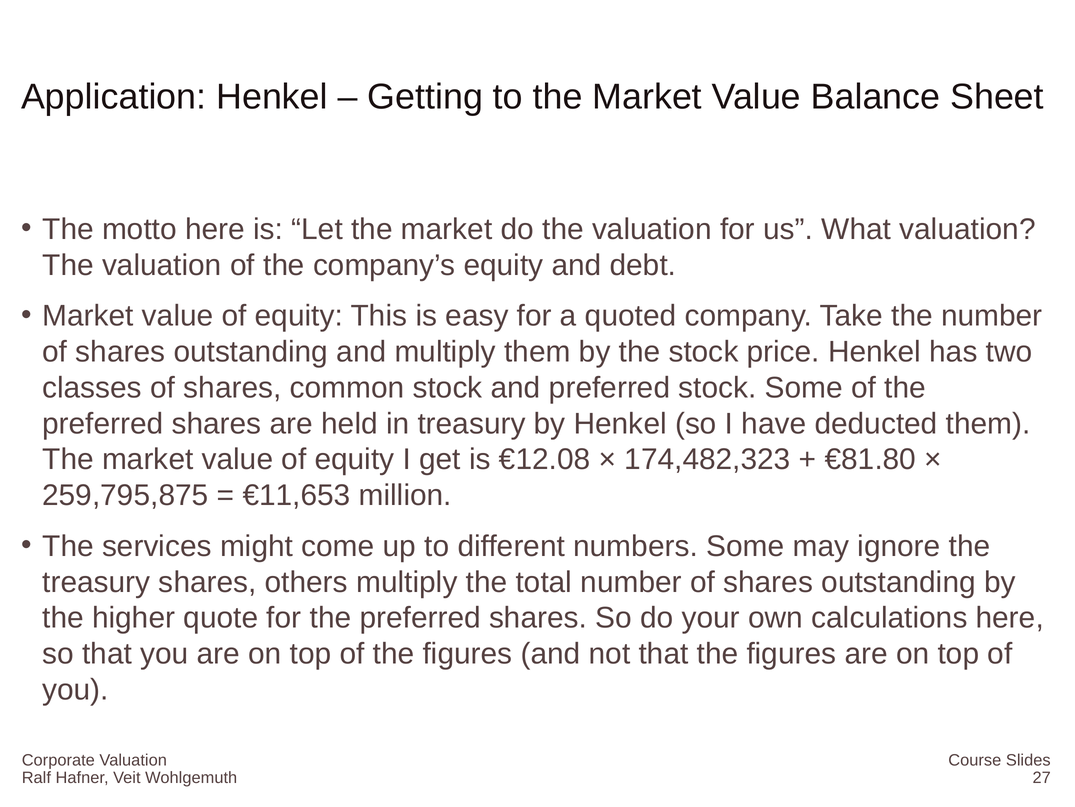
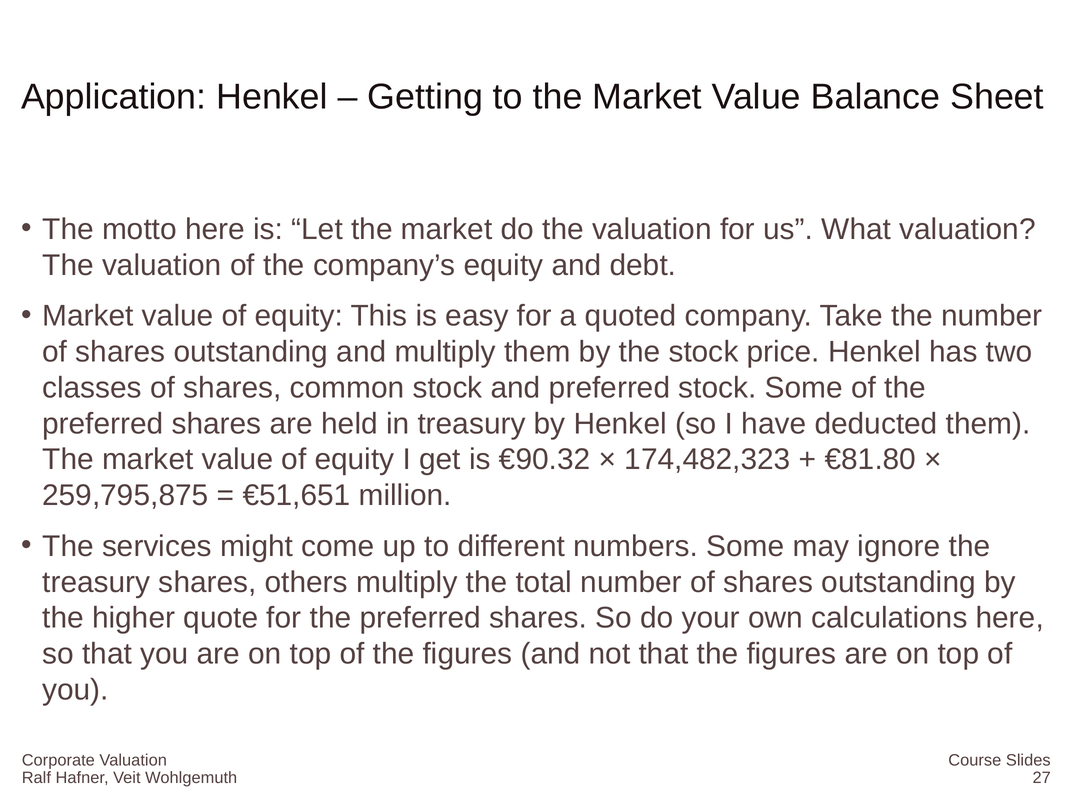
€12.08: €12.08 -> €90.32
€11,653: €11,653 -> €51,651
